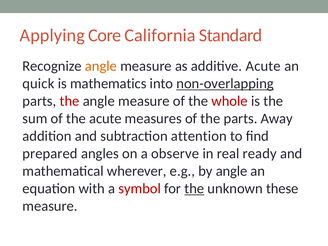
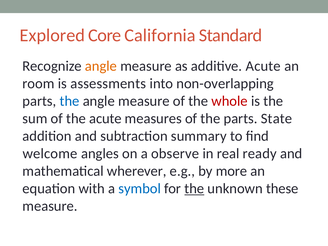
Applying: Applying -> Explored
quick: quick -> room
mathematics: mathematics -> assessments
non-overlapping underline: present -> none
the at (70, 101) colour: red -> blue
Away: Away -> State
attention: attention -> summary
prepared: prepared -> welcome
by angle: angle -> more
symbol colour: red -> blue
